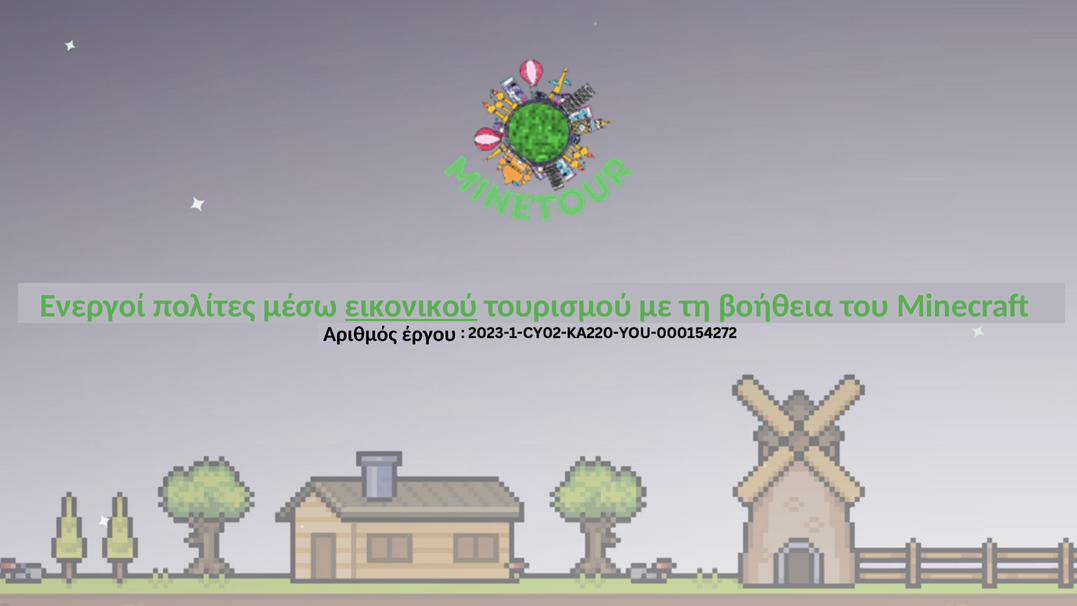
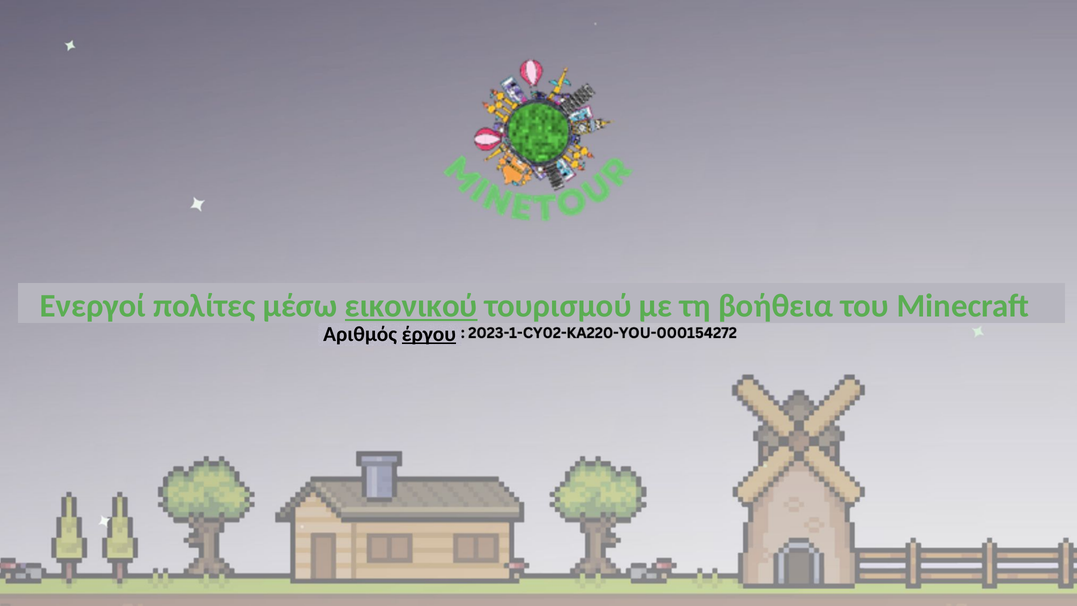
έργου underline: none -> present
